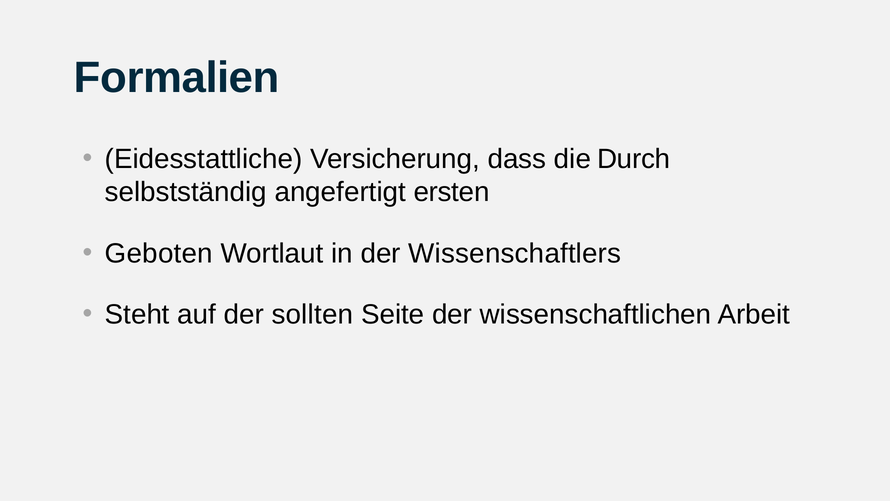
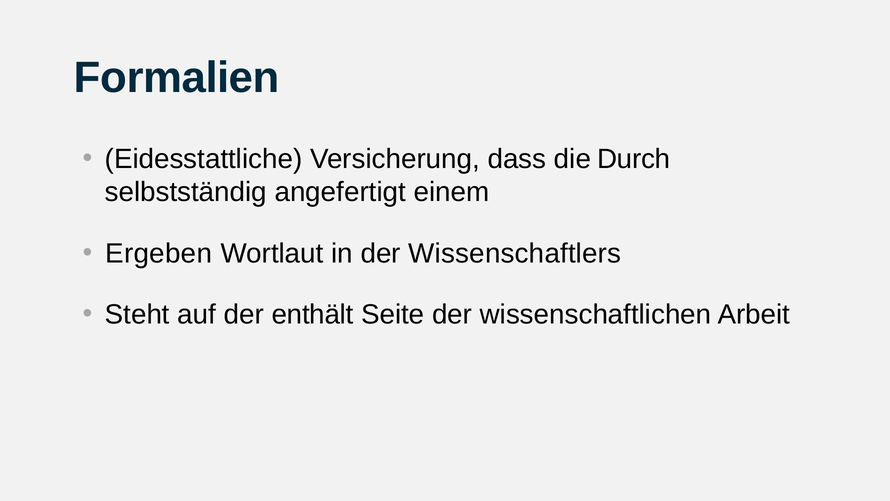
ersten: ersten -> einem
Geboten: Geboten -> Ergeben
sollten: sollten -> enthält
